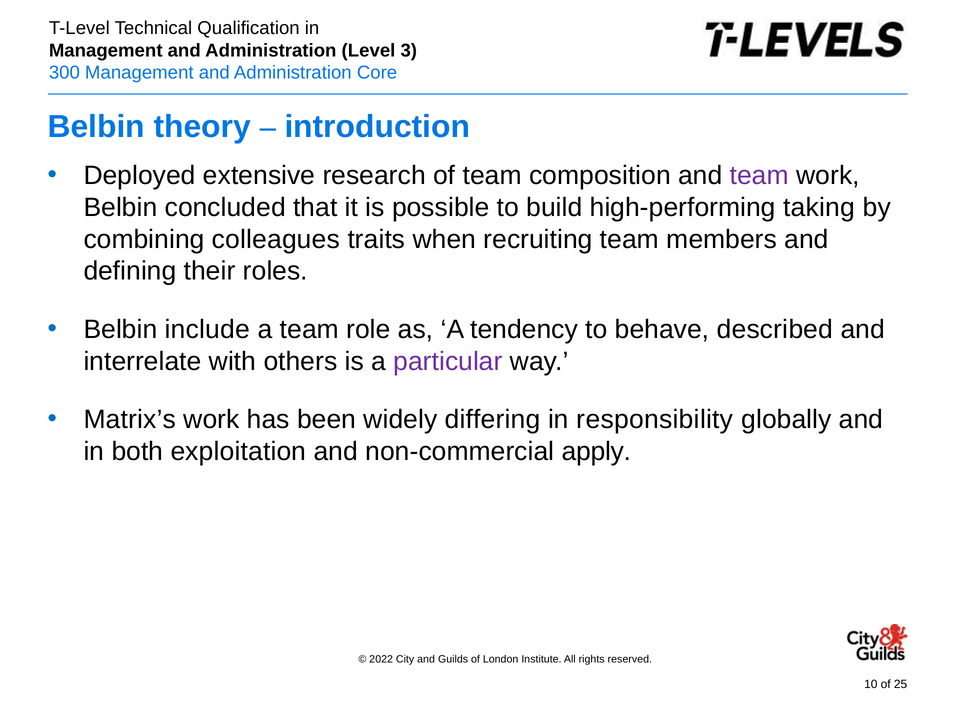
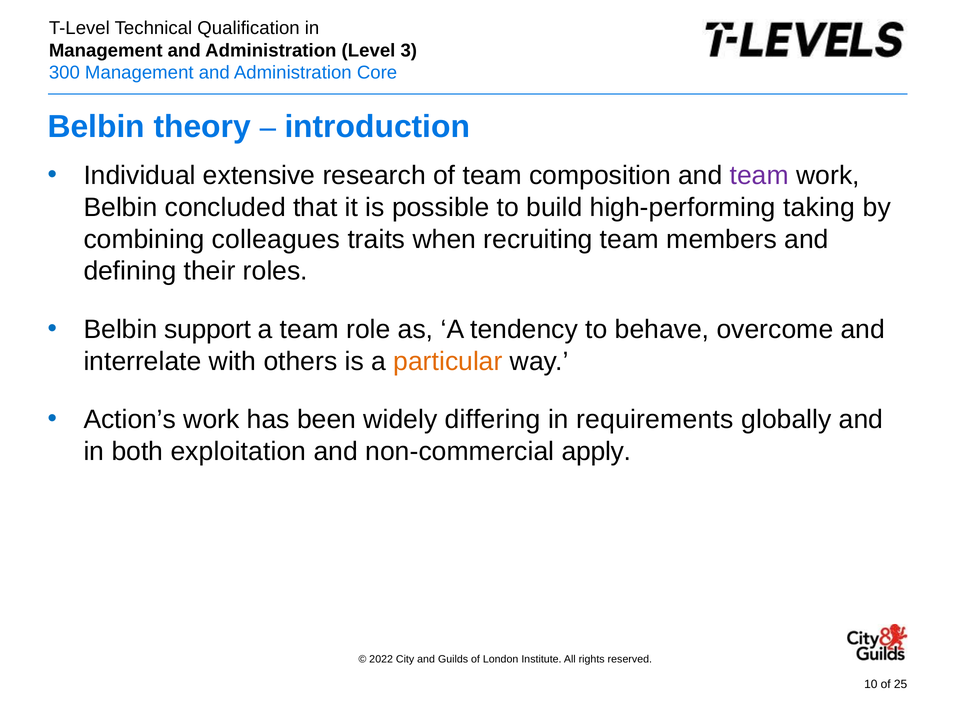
Deployed: Deployed -> Individual
include: include -> support
described: described -> overcome
particular colour: purple -> orange
Matrix’s: Matrix’s -> Action’s
responsibility: responsibility -> requirements
